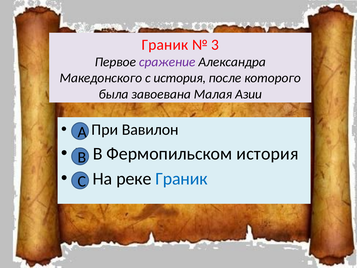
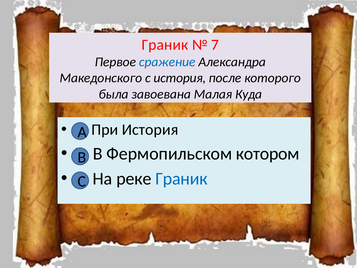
3: 3 -> 7
сражение colour: purple -> blue
Азии: Азии -> Куда
При Вавилон: Вавилон -> История
Фермопильском история: история -> котором
